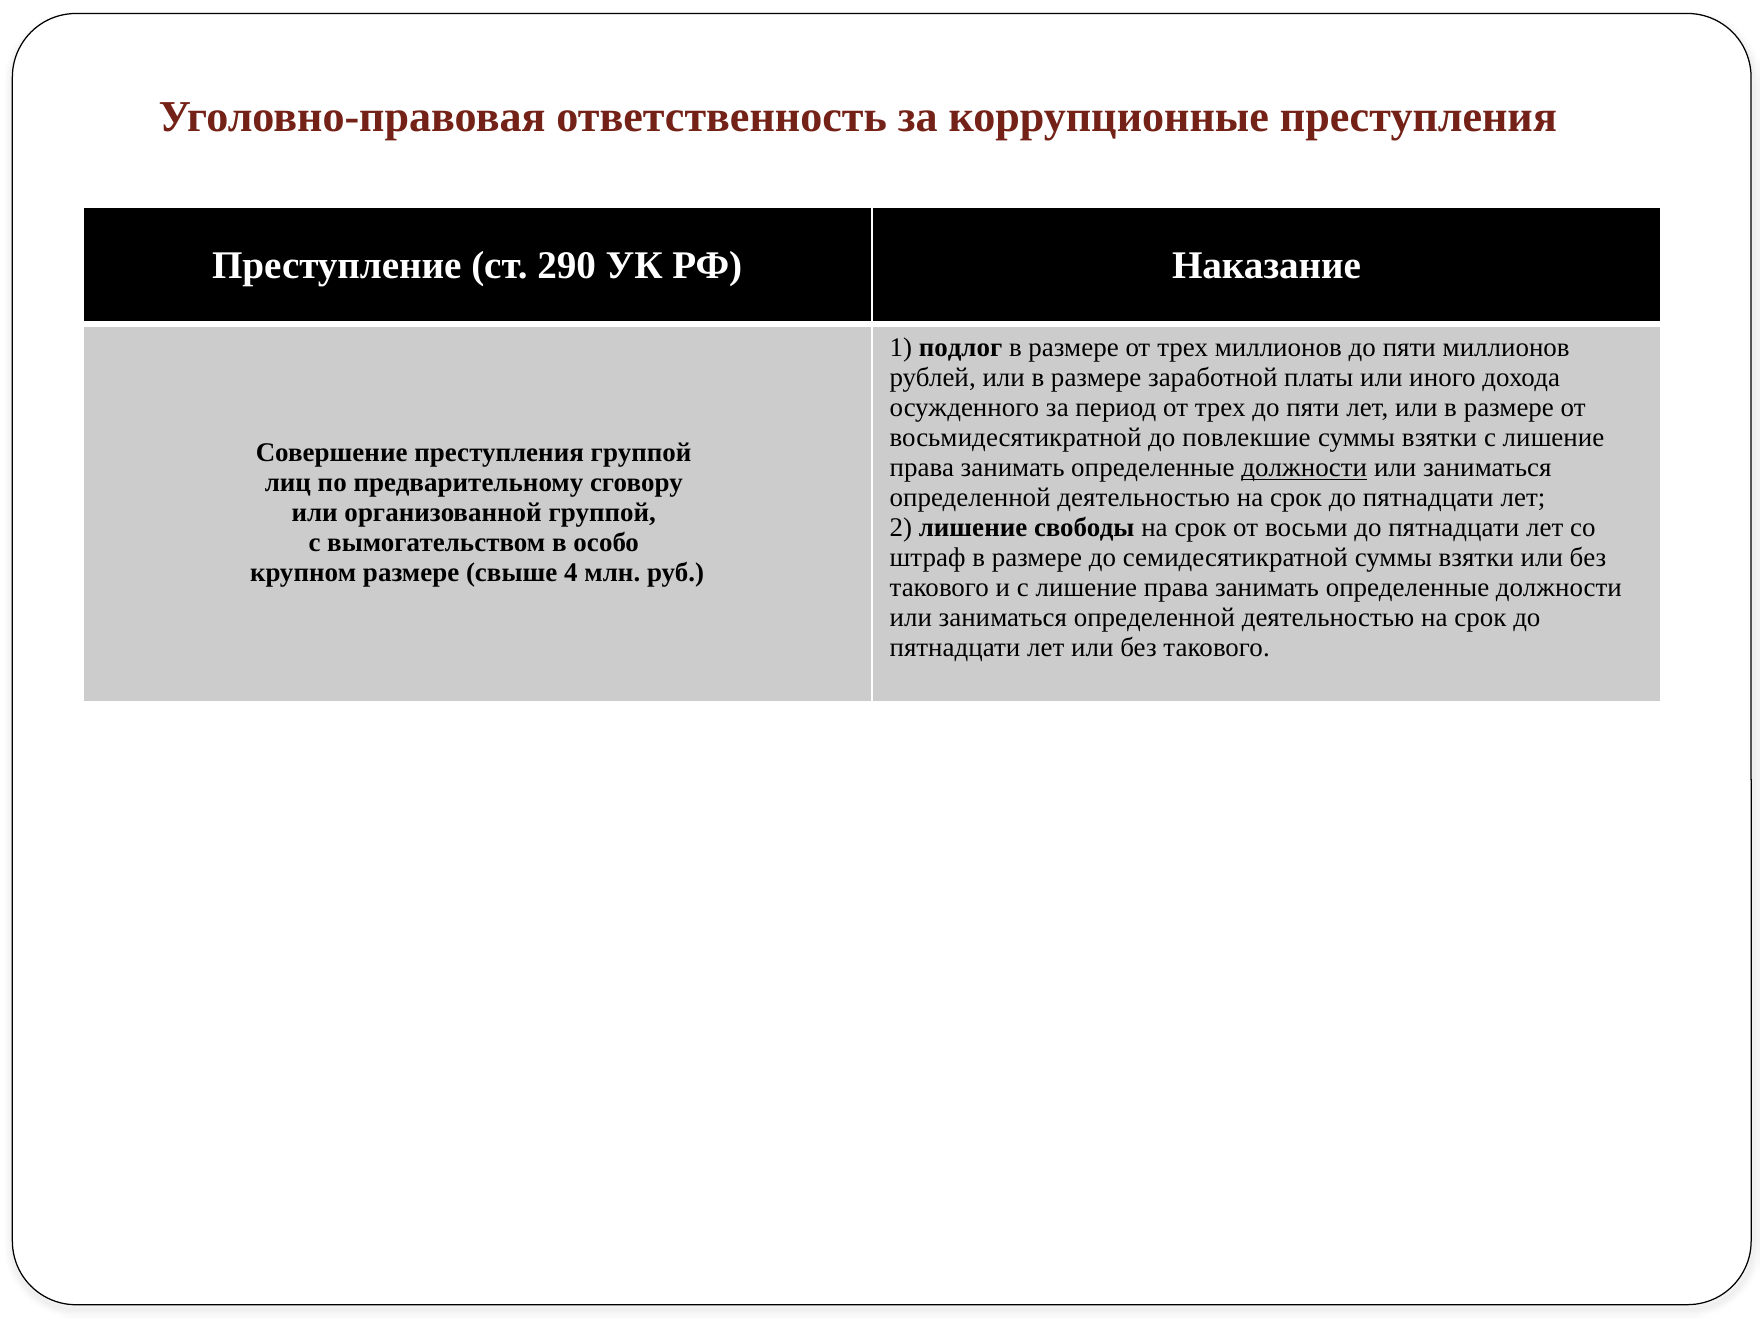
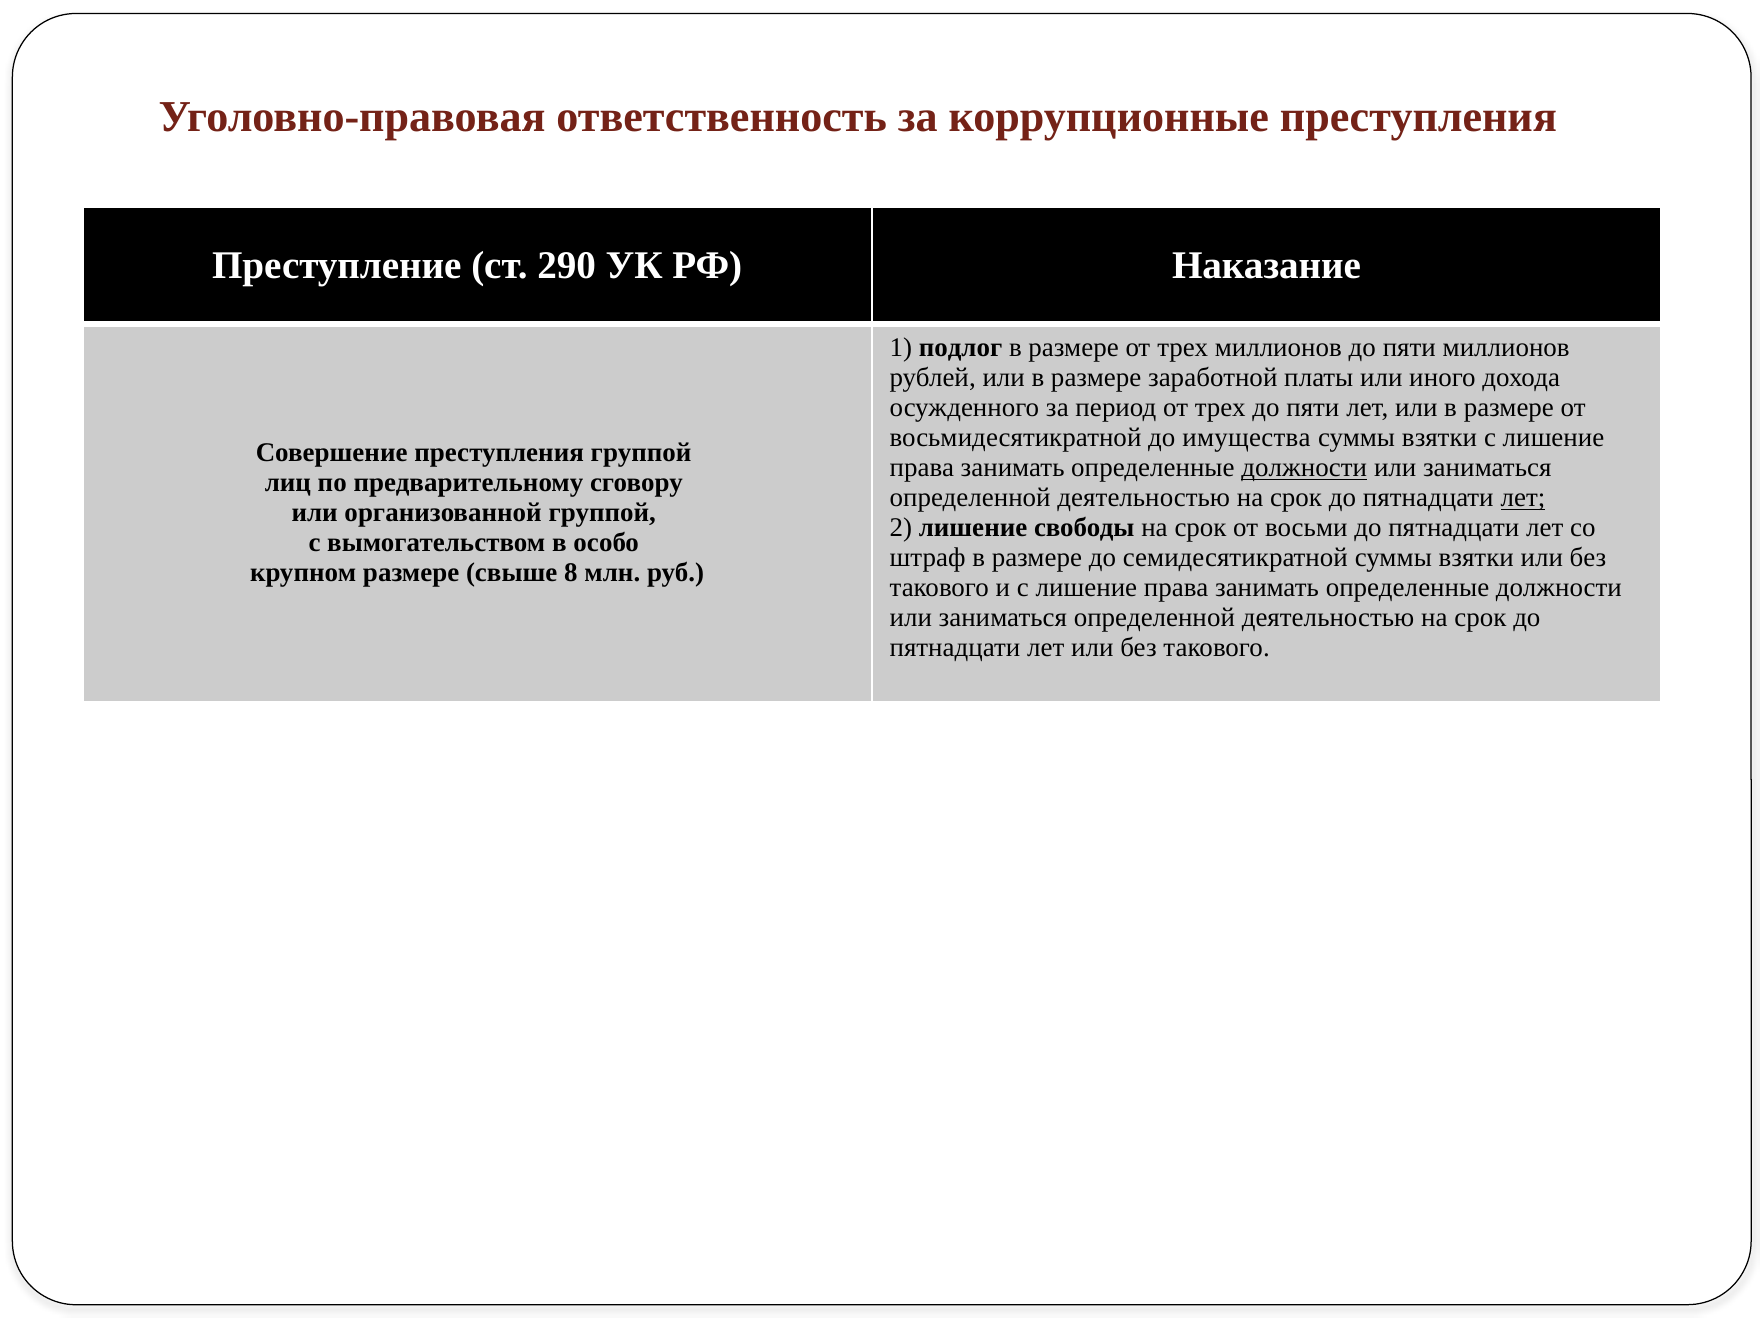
повлекшие: повлекшие -> имущества
лет at (1523, 498) underline: none -> present
4: 4 -> 8
